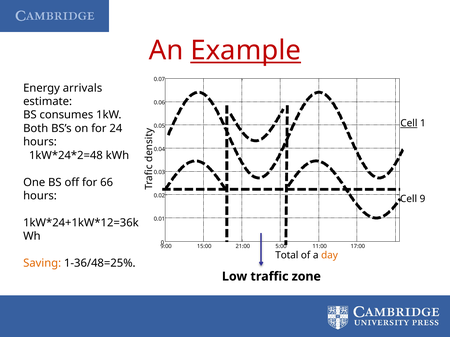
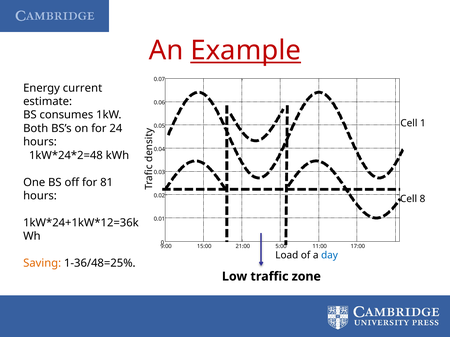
arrivals: arrivals -> current
Cell at (409, 123) underline: present -> none
66: 66 -> 81
9: 9 -> 8
Total: Total -> Load
day colour: orange -> blue
